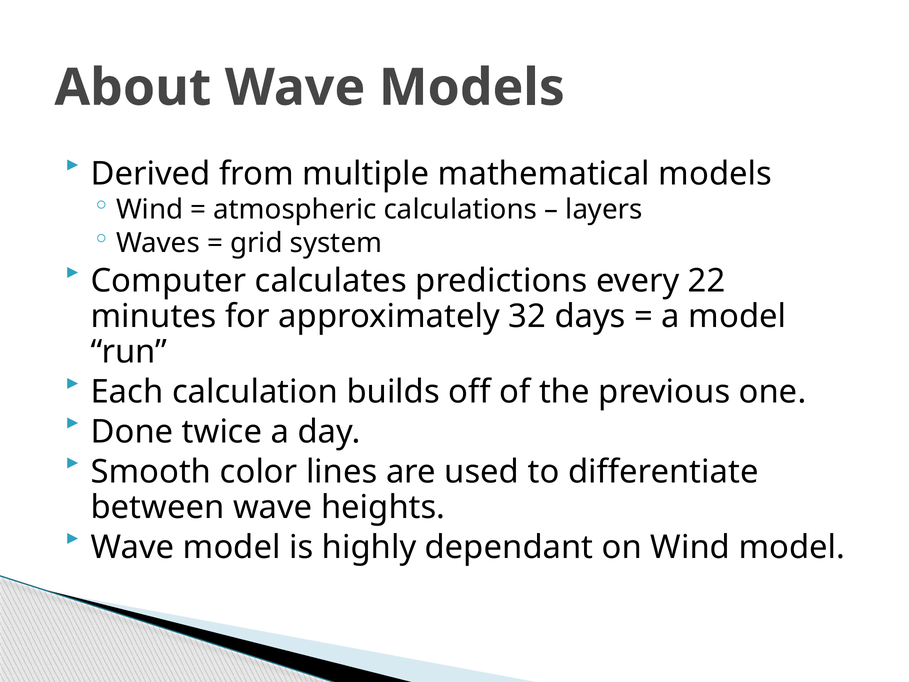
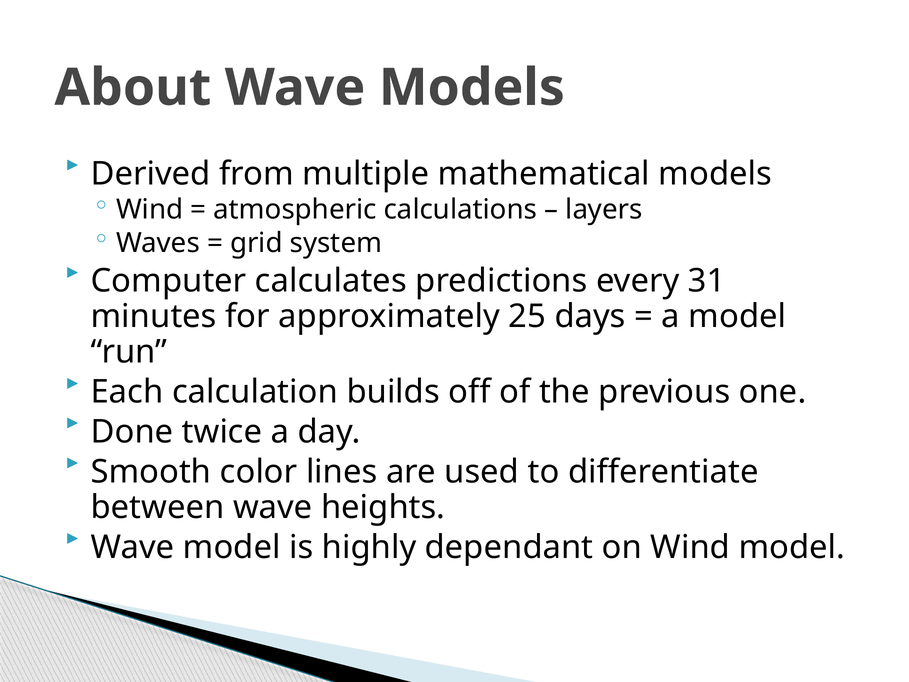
22: 22 -> 31
32: 32 -> 25
